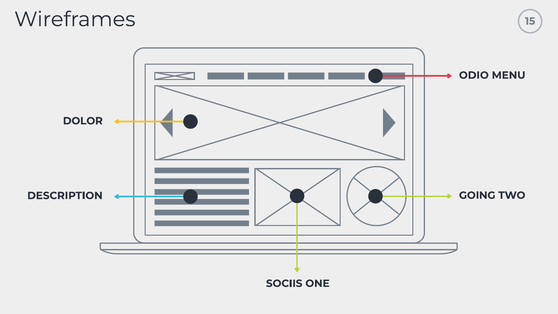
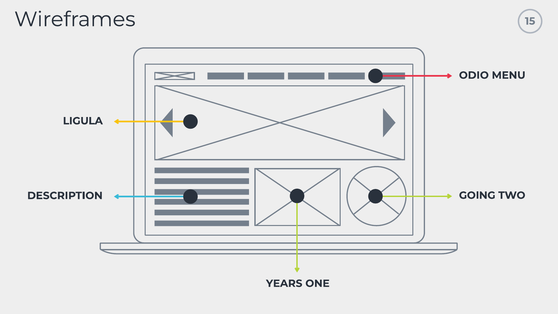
DOLOR: DOLOR -> LIGULA
SOCIIS: SOCIIS -> YEARS
